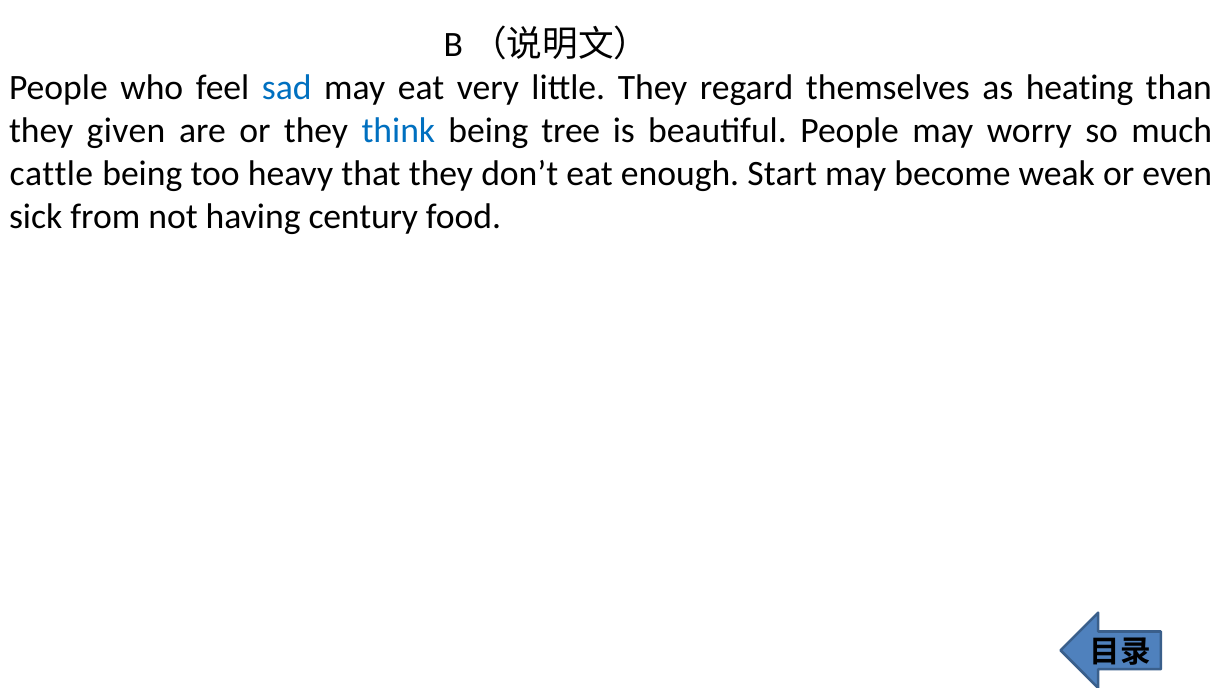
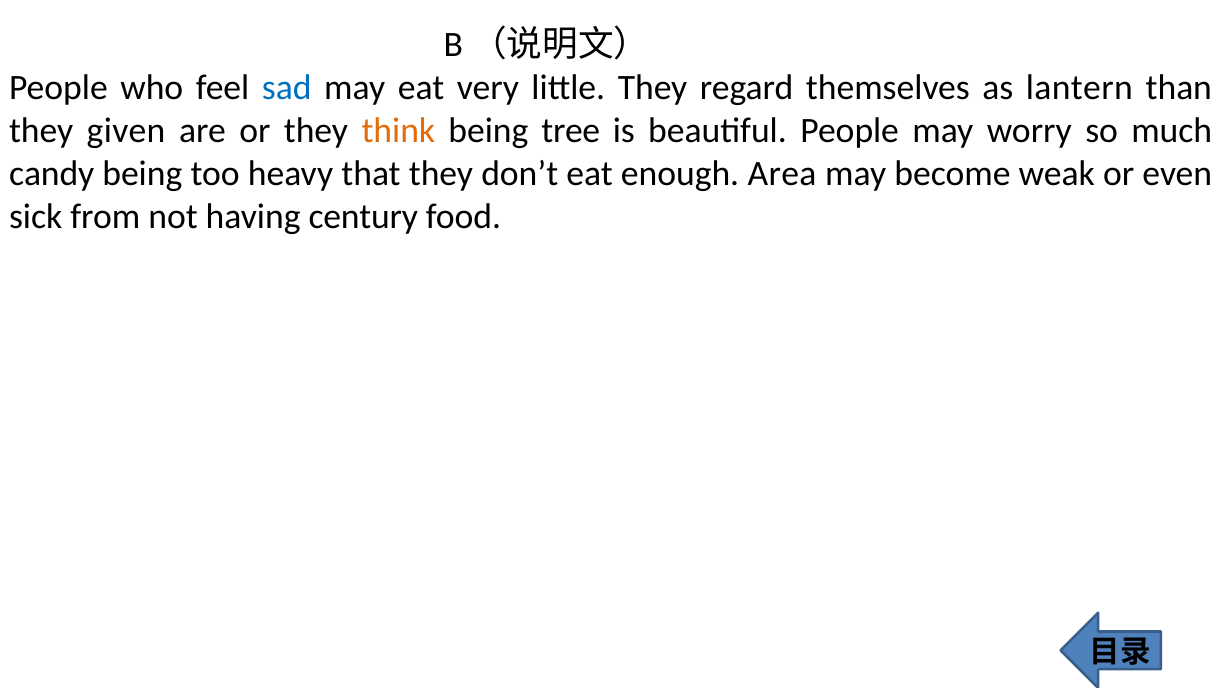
heating: heating -> lantern
think colour: blue -> orange
cattle: cattle -> candy
Start: Start -> Area
